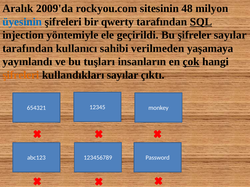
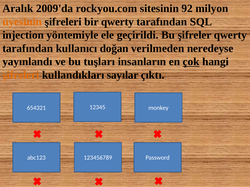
48: 48 -> 92
üyesinin colour: blue -> orange
SQL underline: present -> none
şifreler sayılar: sayılar -> qwerty
sahibi: sahibi -> doğan
yaşamaya: yaşamaya -> neredeyse
